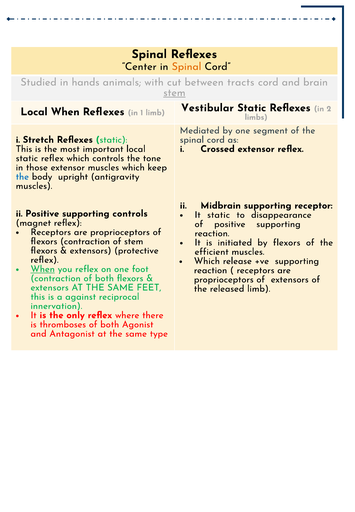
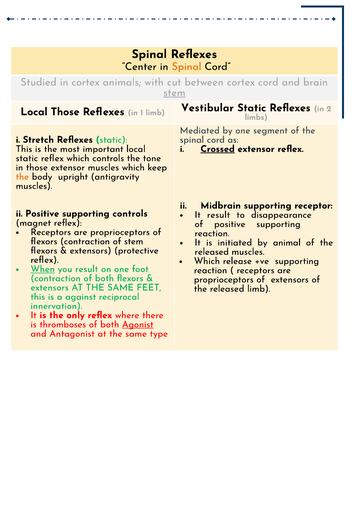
in hands: hands -> cortex
between tracts: tracts -> cortex
Local When: When -> Those
Crossed underline: none -> present
the at (22, 177) colour: blue -> orange
It static: static -> result
by flexors: flexors -> animal
efficient at (212, 252): efficient -> released
you reflex: reflex -> result
Agonist underline: none -> present
